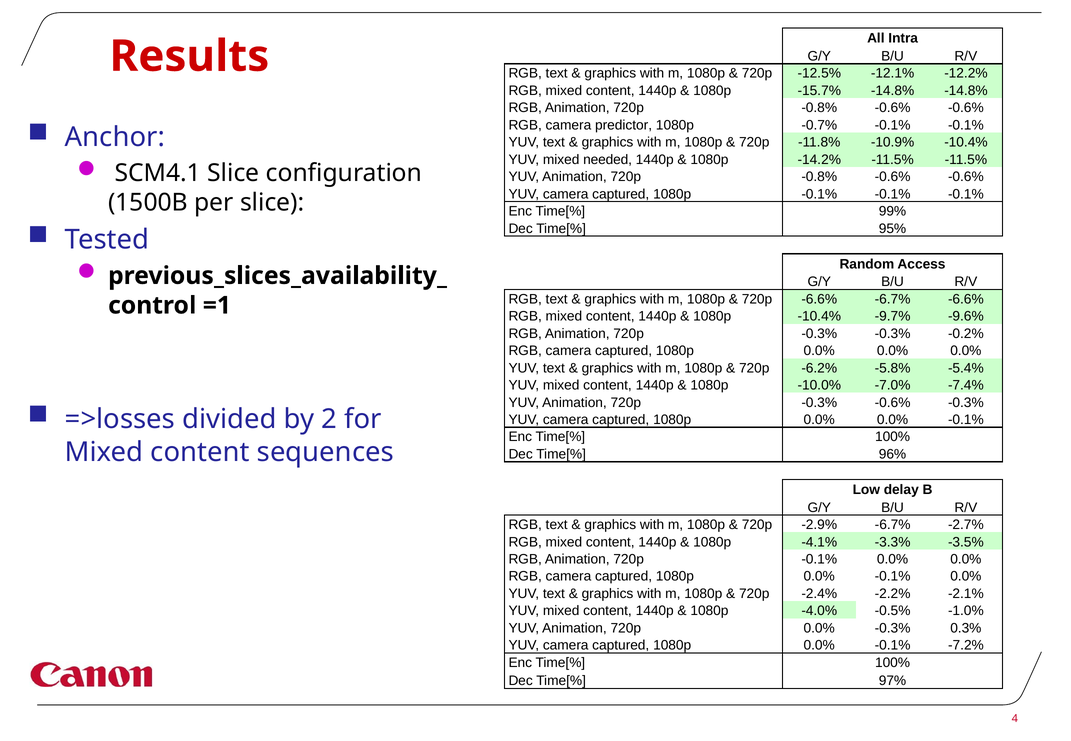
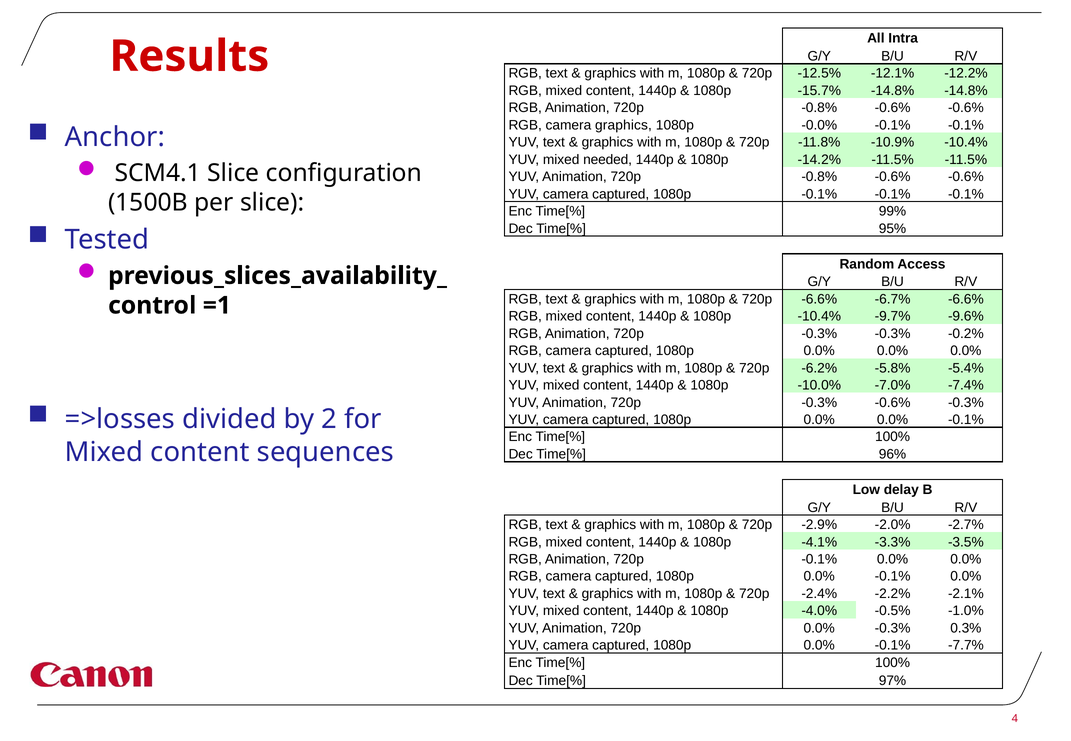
camera predictor: predictor -> graphics
-0.7%: -0.7% -> -0.0%
-2.9% -6.7%: -6.7% -> -2.0%
-7.2%: -7.2% -> -7.7%
